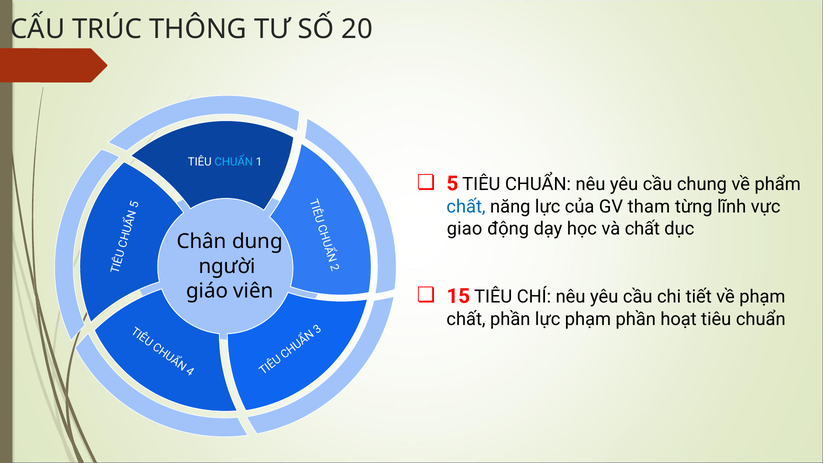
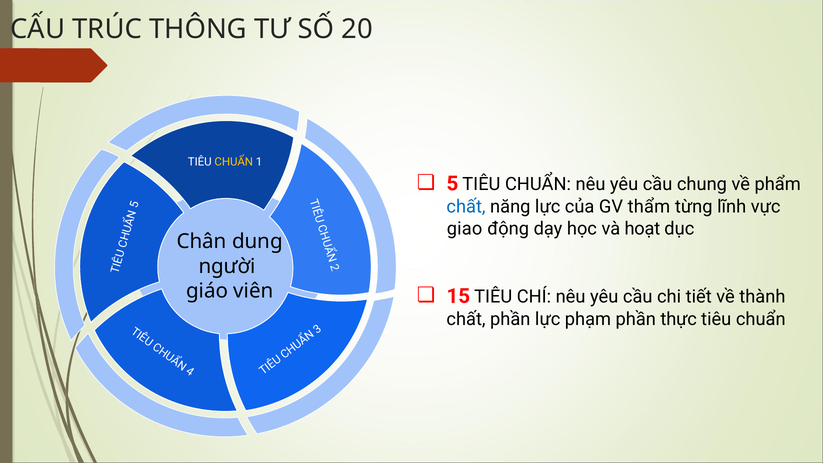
CHUẨN at (234, 162) colour: light blue -> yellow
tham: tham -> thẩm
và chất: chất -> hoạt
về phạm: phạm -> thành
hoạt: hoạt -> thực
